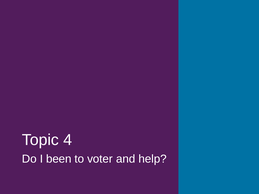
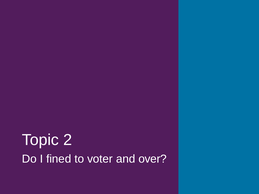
4: 4 -> 2
been: been -> fined
help: help -> over
